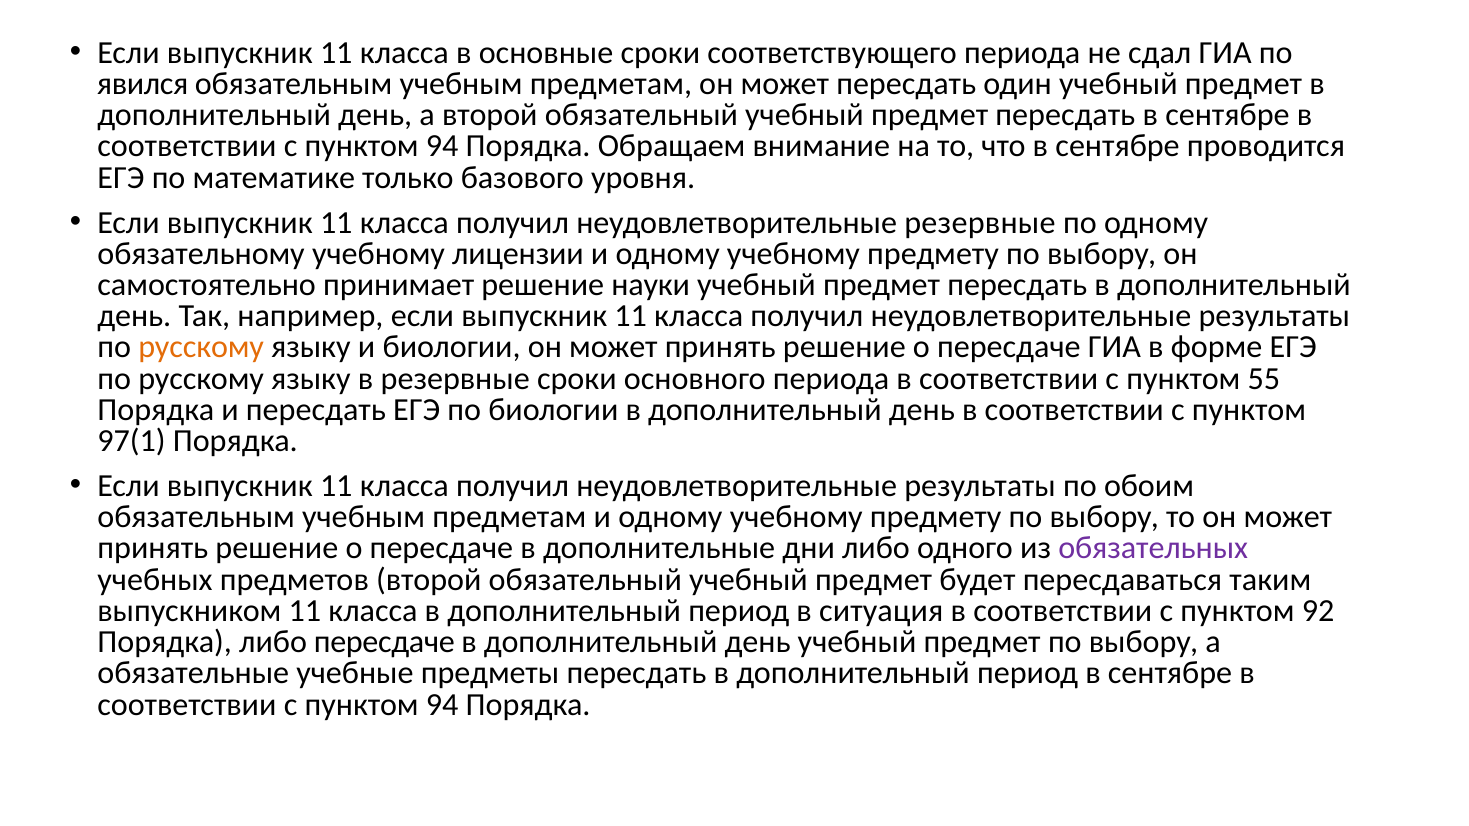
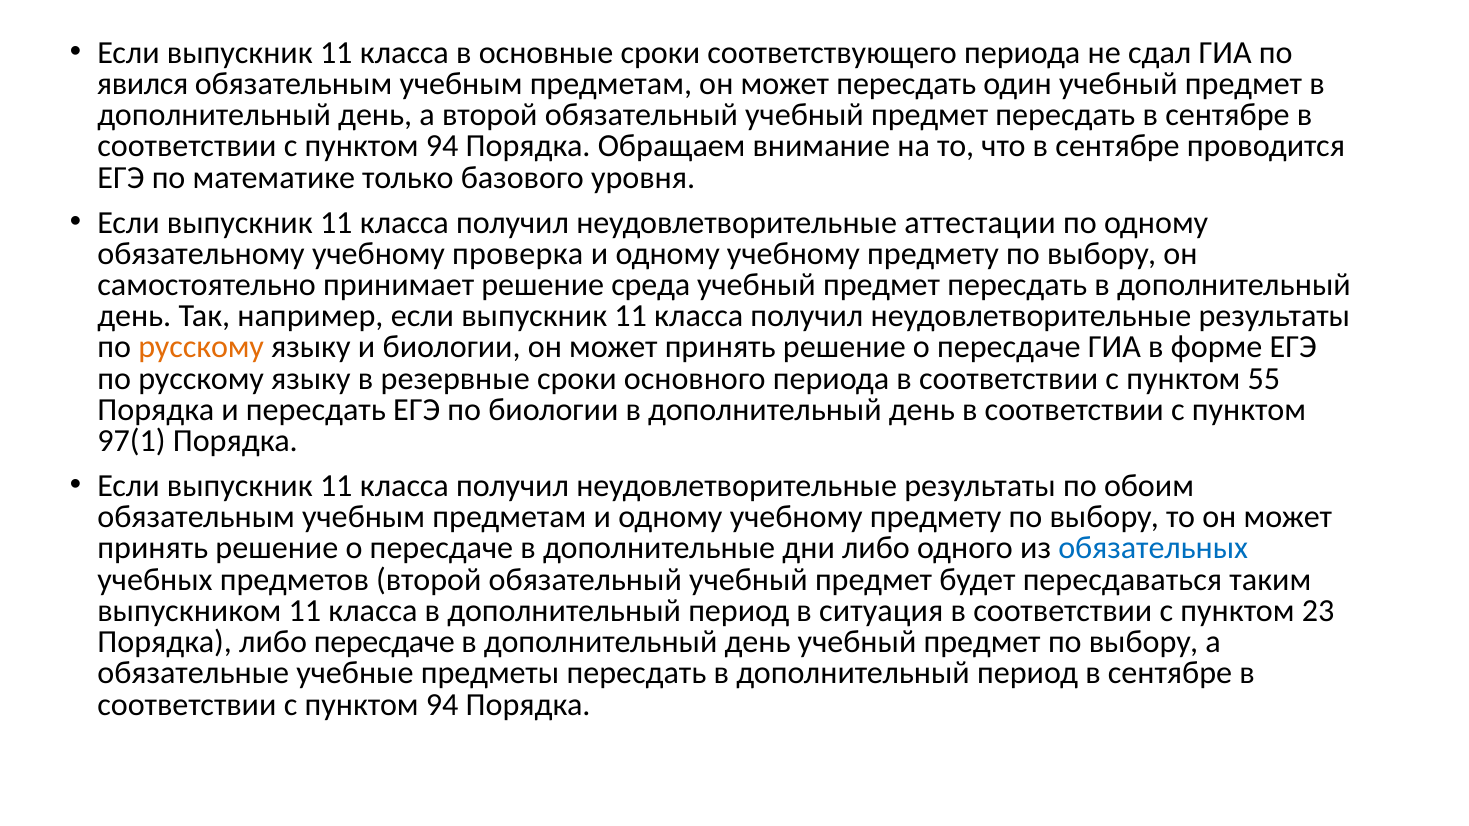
неудовлетворительные резервные: резервные -> аттестации
лицензии: лицензии -> проверка
науки: науки -> среда
обязательных colour: purple -> blue
92: 92 -> 23
